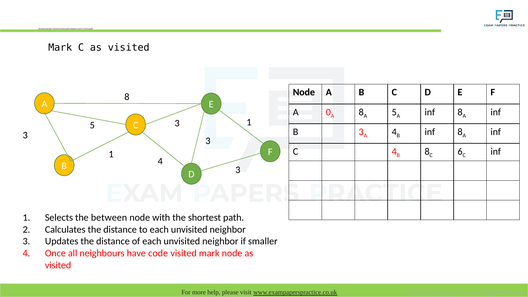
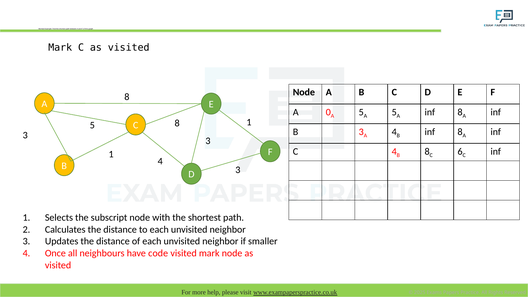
8 at (361, 112): 8 -> 5
5 3: 3 -> 8
the between: between -> subscript
